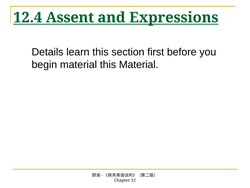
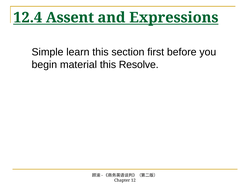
Details: Details -> Simple
this Material: Material -> Resolve
